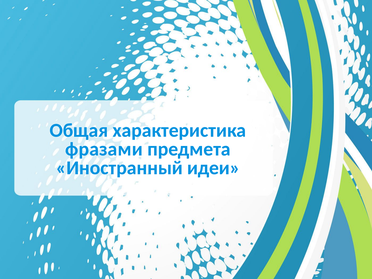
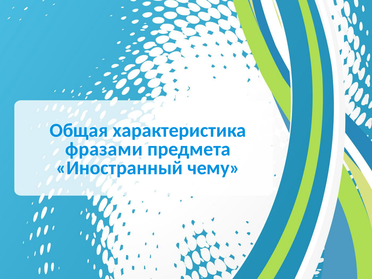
идеи: идеи -> чему
